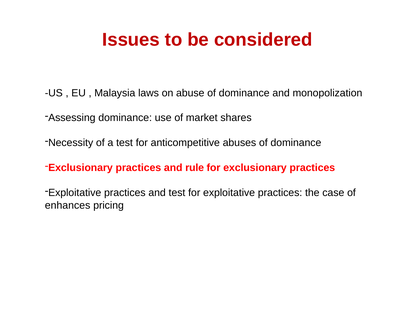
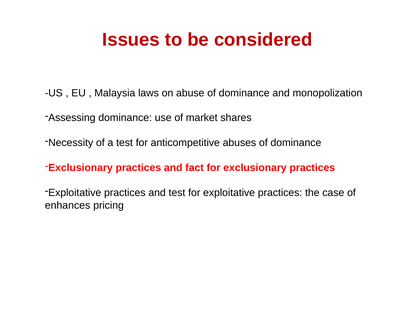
rule: rule -> fact
